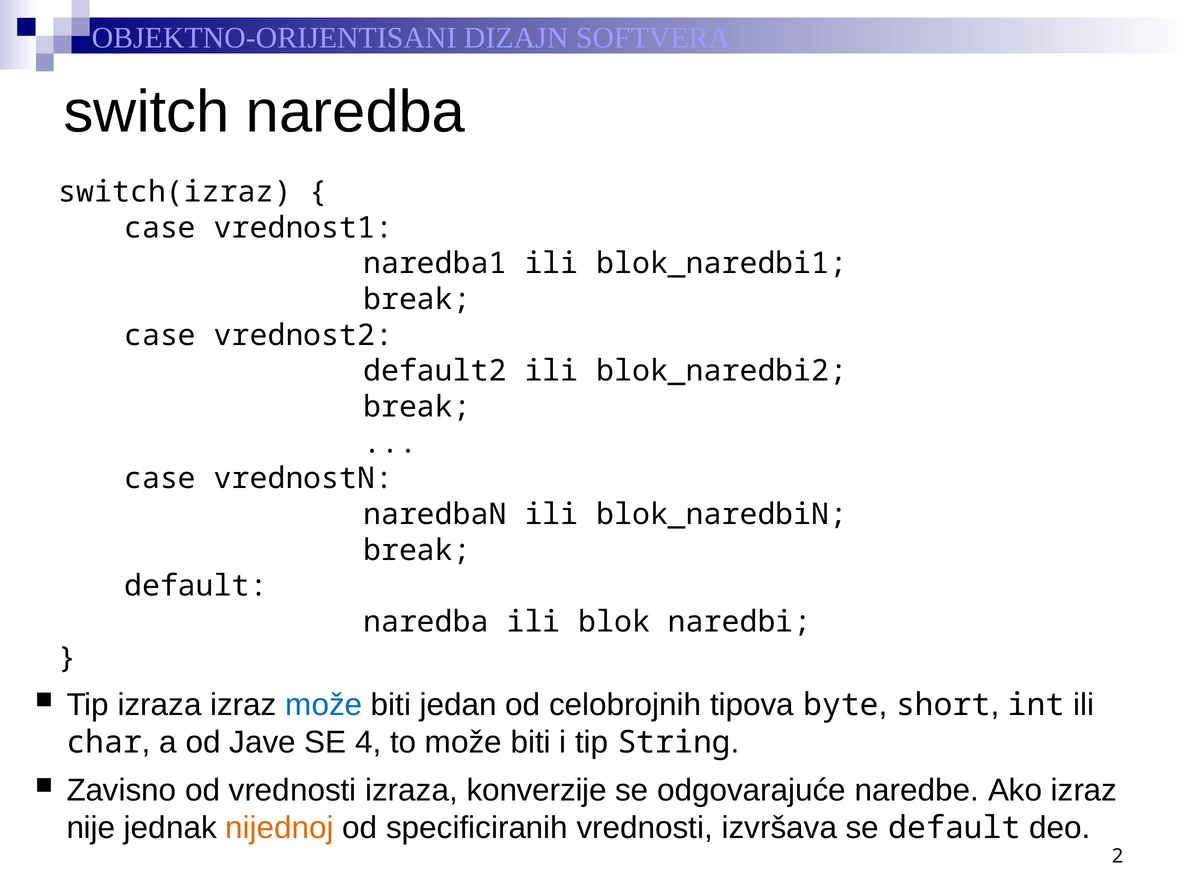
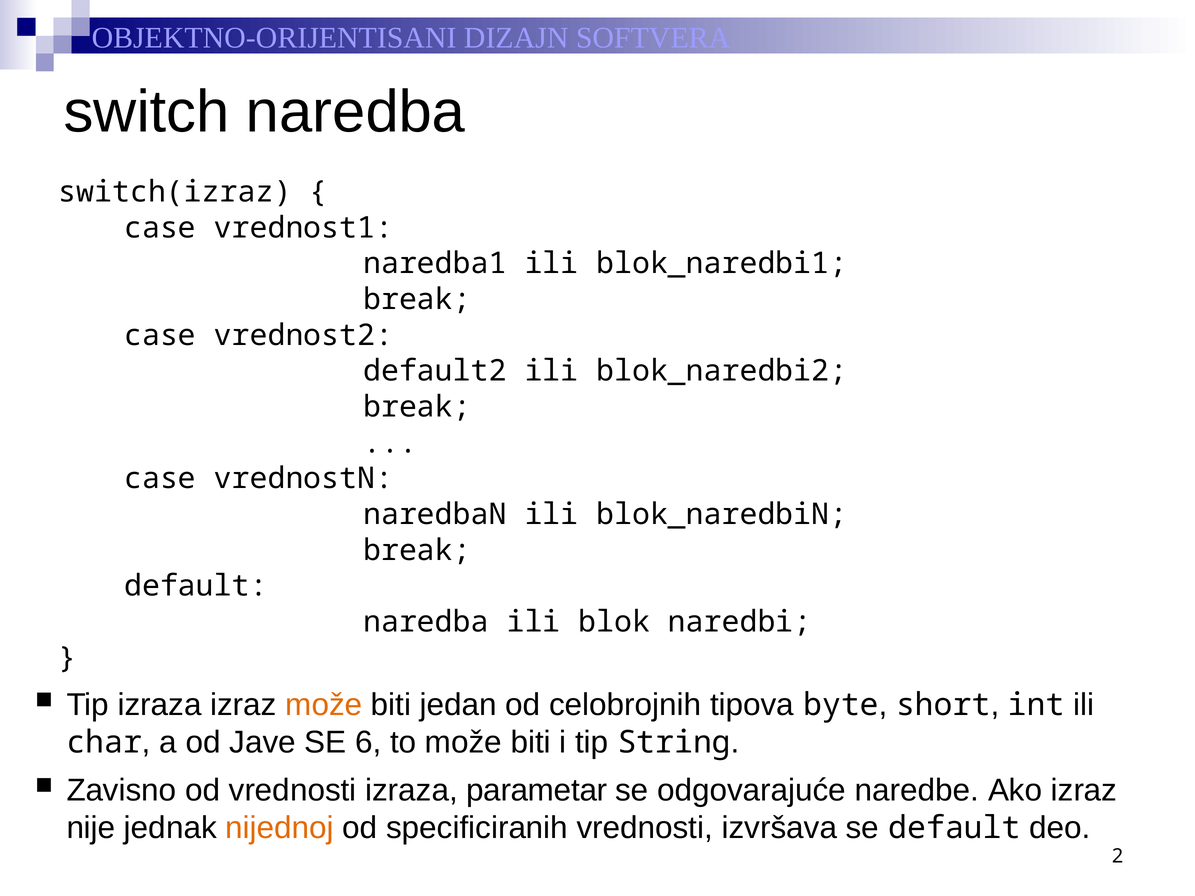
može at (324, 705) colour: blue -> orange
4: 4 -> 6
konverzije: konverzije -> parametar
